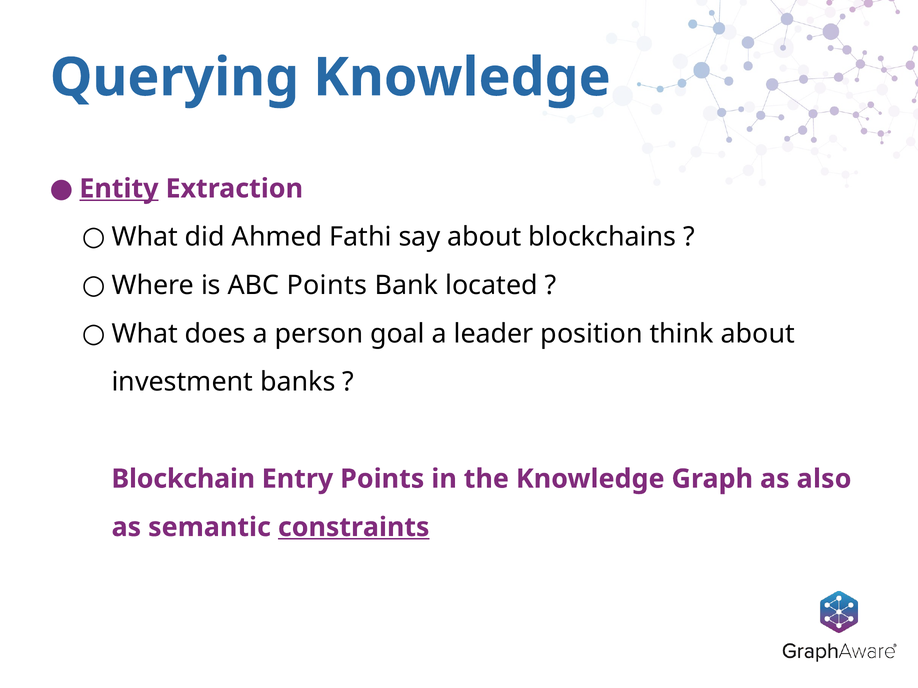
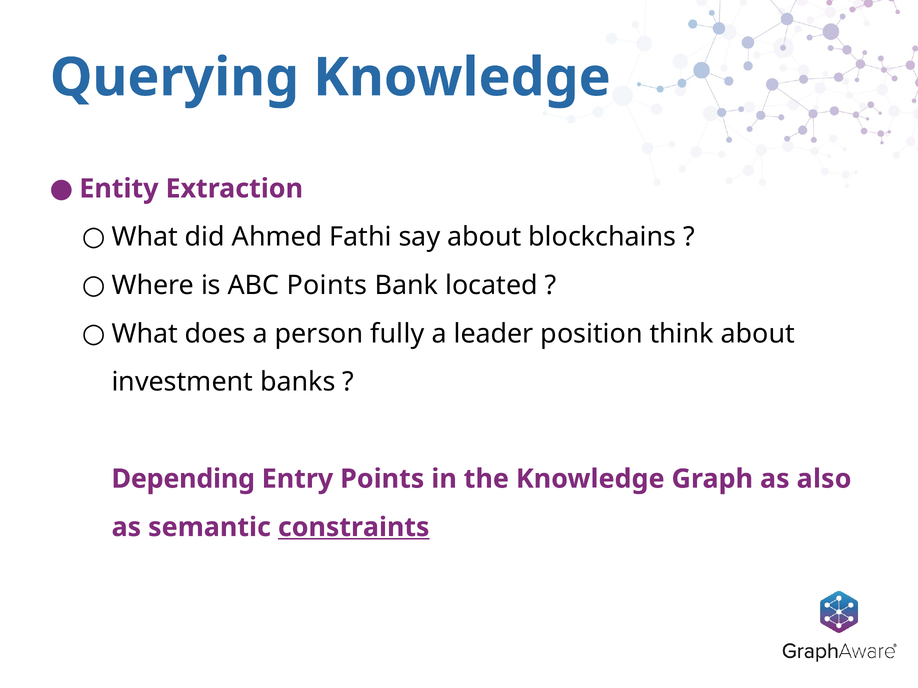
Entity underline: present -> none
goal: goal -> fully
Blockchain: Blockchain -> Depending
